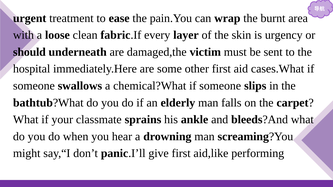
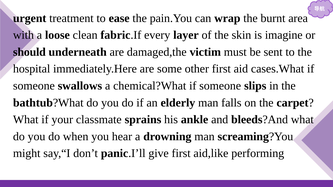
urgency: urgency -> imagine
